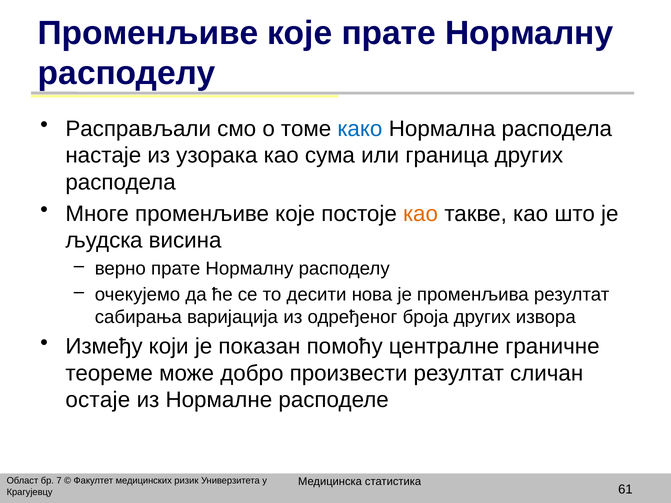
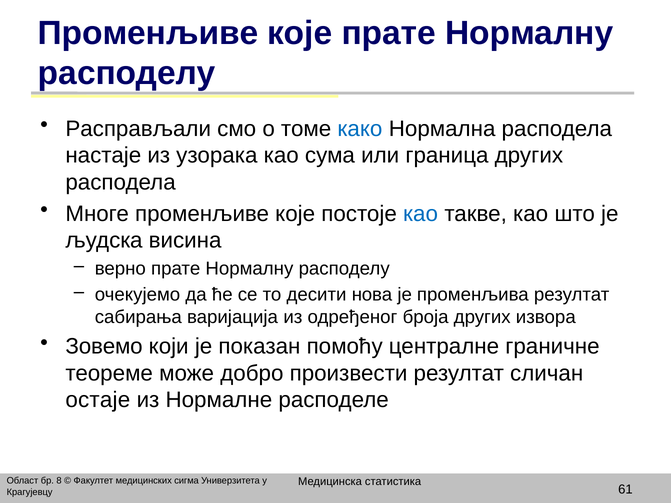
као at (421, 214) colour: orange -> blue
Између: Између -> Зовемо
7: 7 -> 8
ризик: ризик -> сигма
